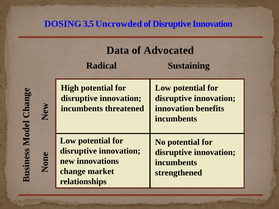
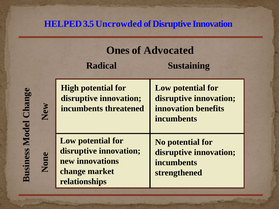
DOSING: DOSING -> HELPED
Data: Data -> Ones
